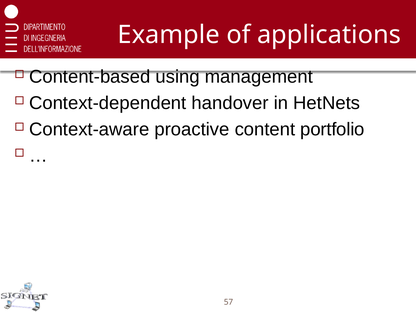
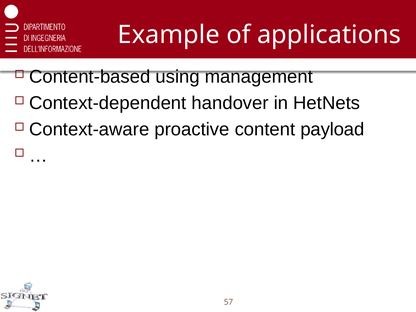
portfolio: portfolio -> payload
